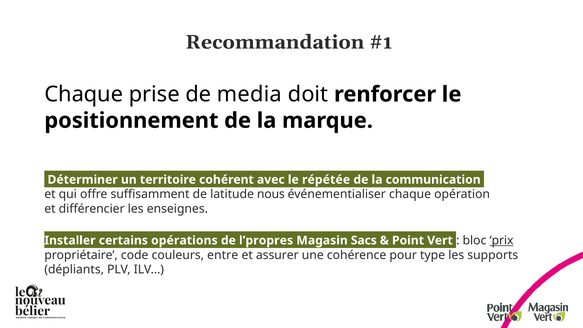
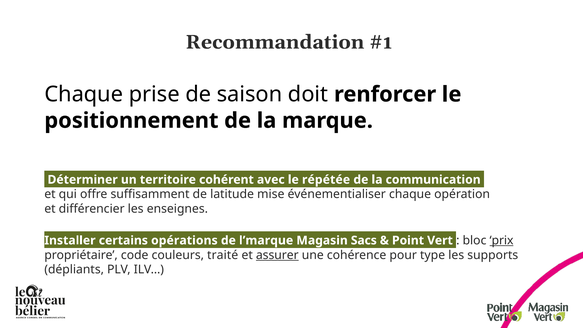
media: media -> saison
nous: nous -> mise
l’propres: l’propres -> l’marque
entre: entre -> traité
assurer underline: none -> present
